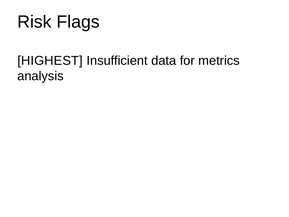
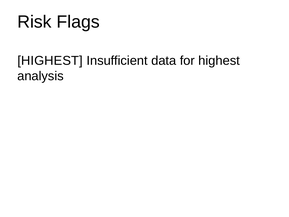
for metrics: metrics -> highest
